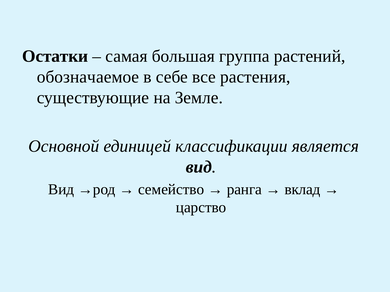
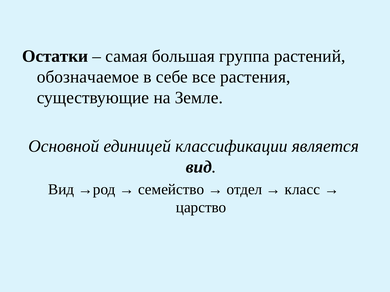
ранга: ранга -> отдел
вклад: вклад -> класс
